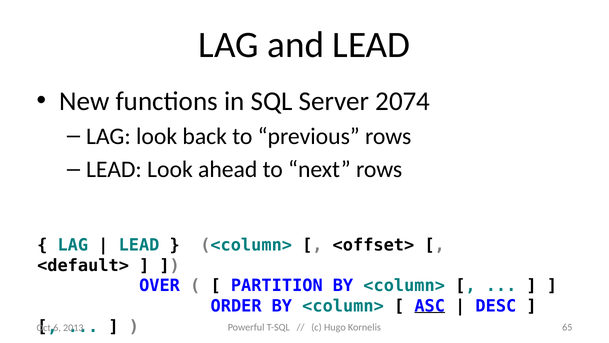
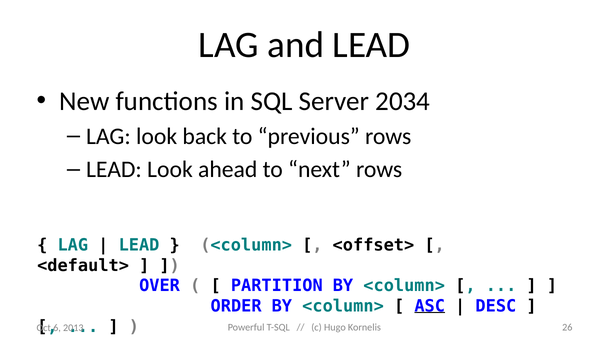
2074: 2074 -> 2034
65: 65 -> 26
